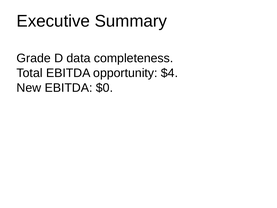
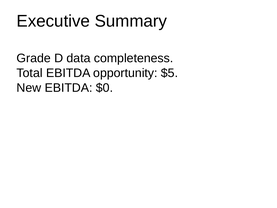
$4: $4 -> $5
